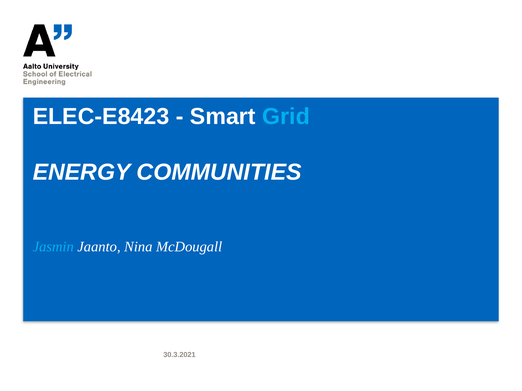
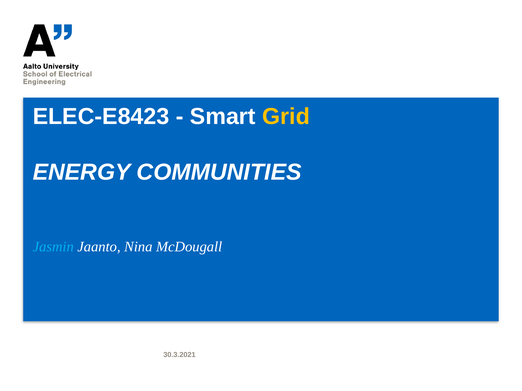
Grid colour: light blue -> yellow
